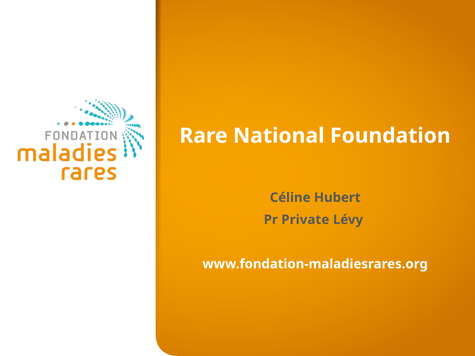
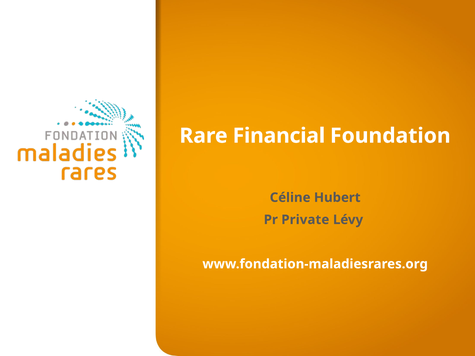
National: National -> Financial
